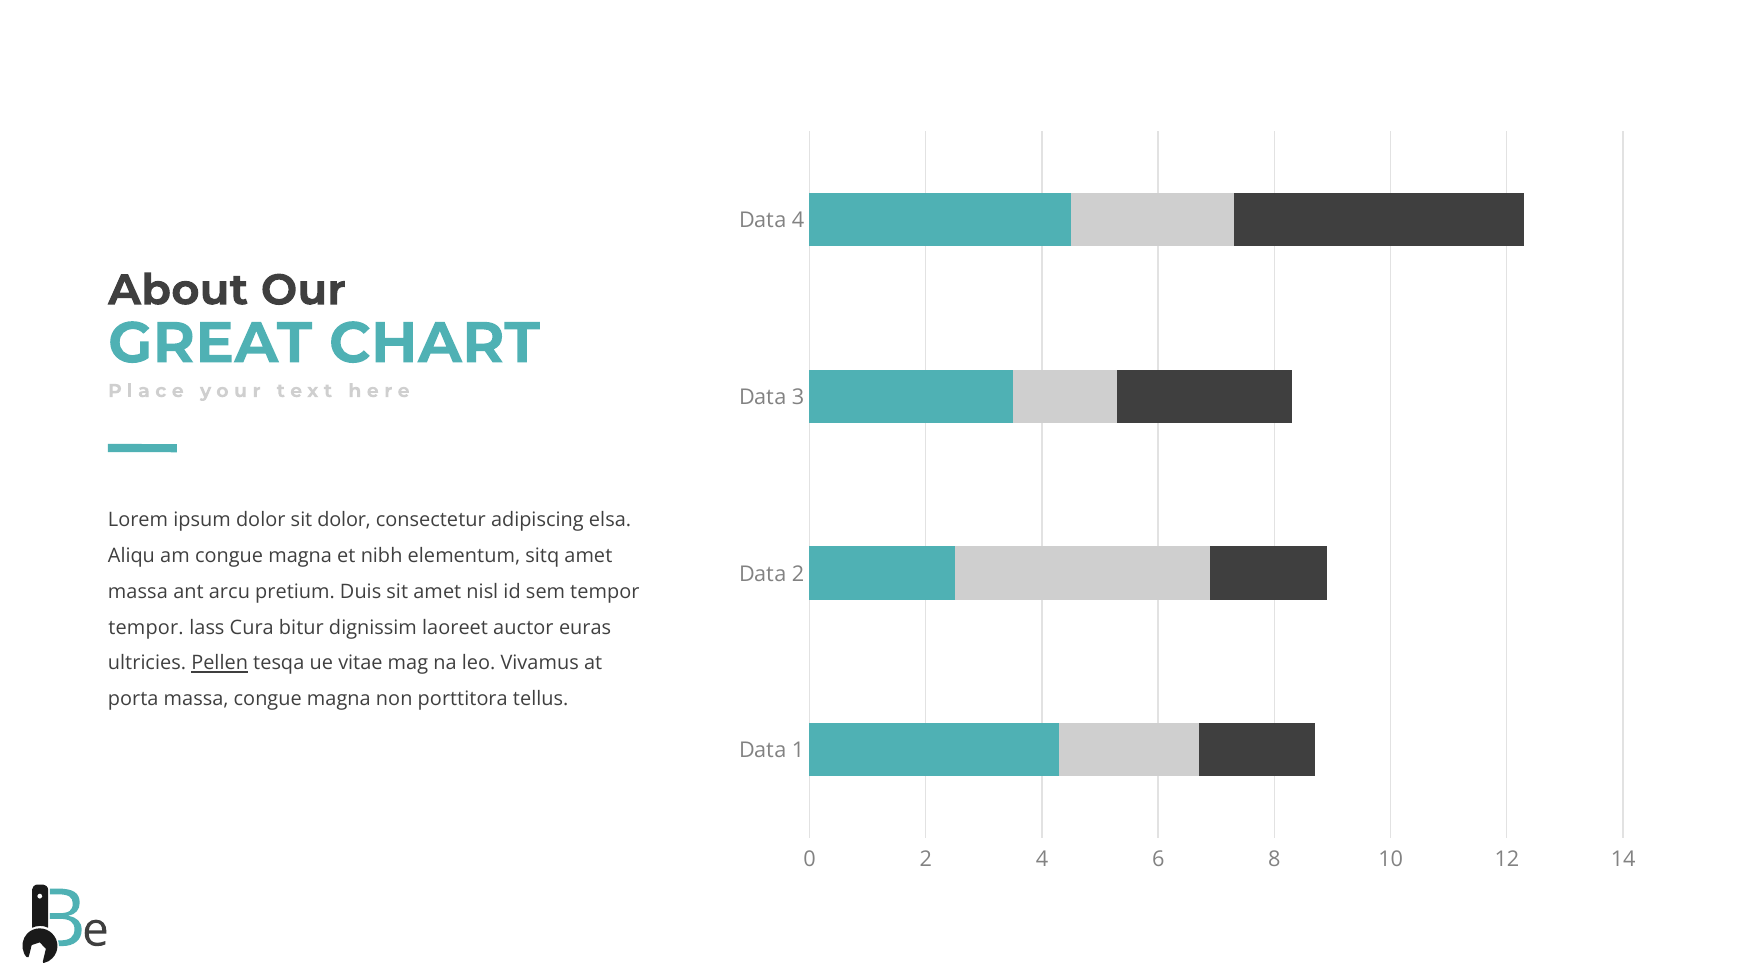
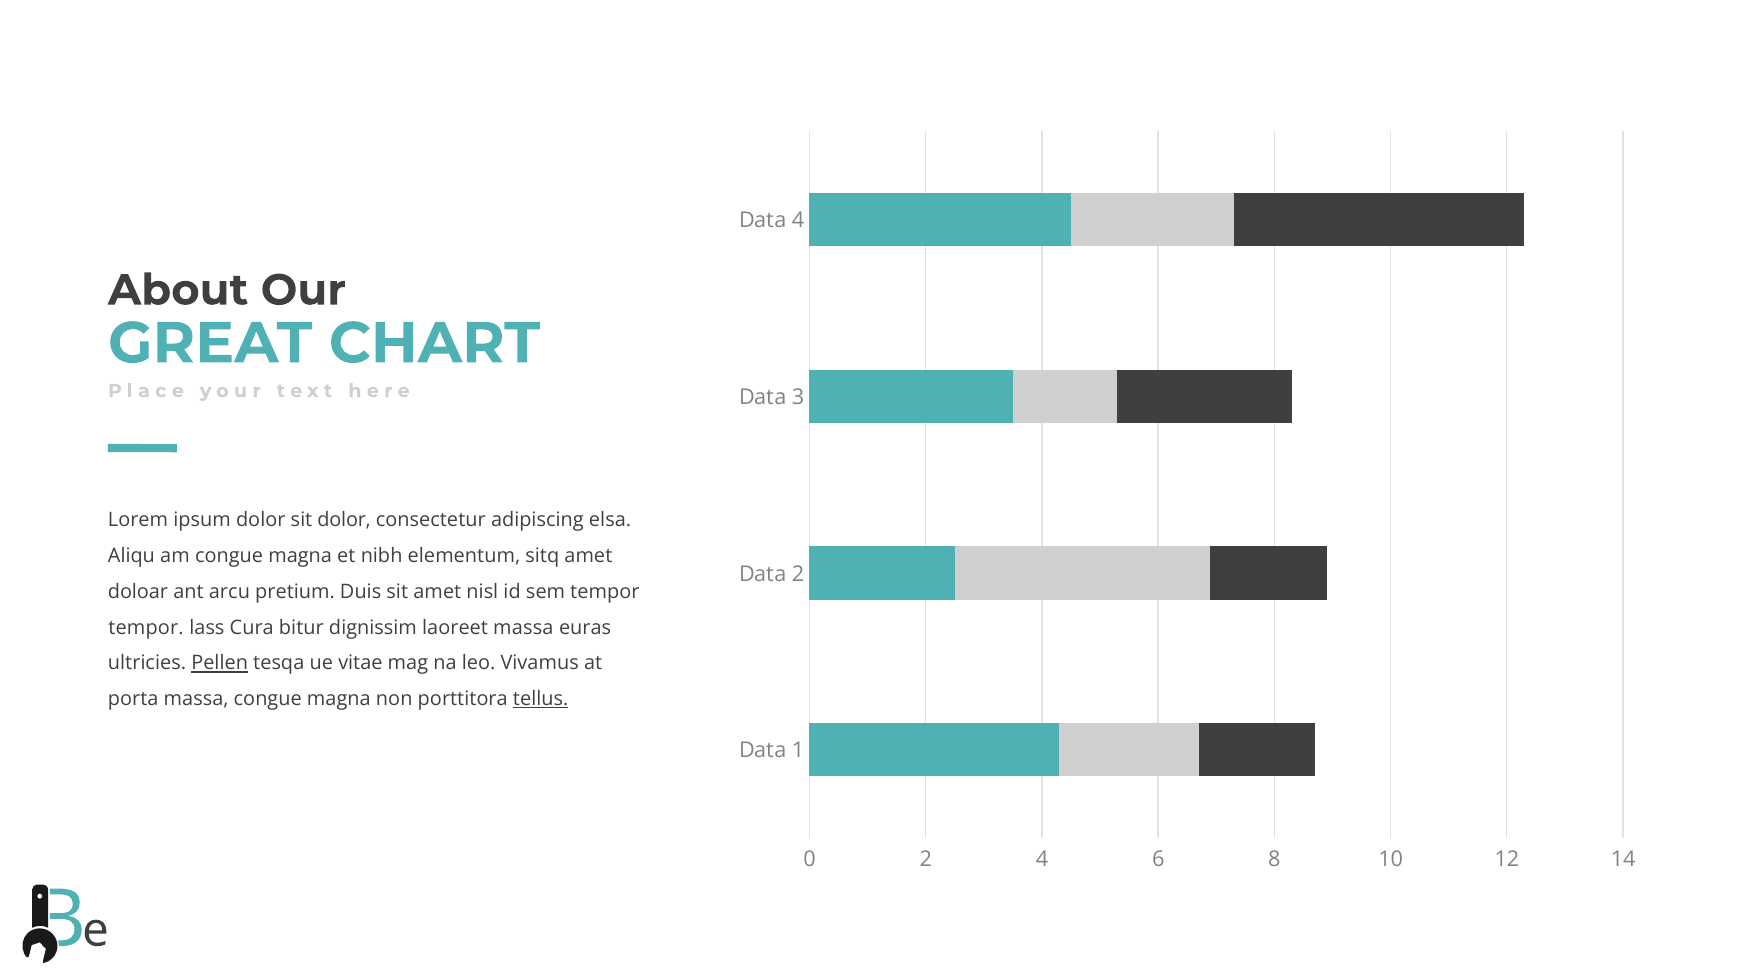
massa at (138, 592): massa -> doloar
laoreet auctor: auctor -> massa
tellus underline: none -> present
